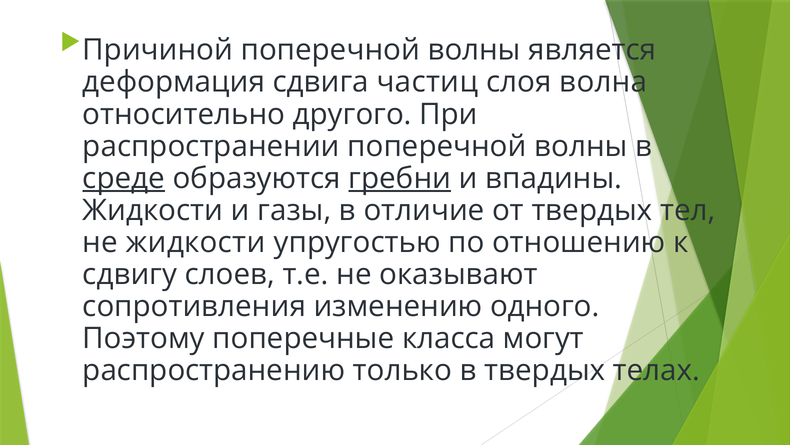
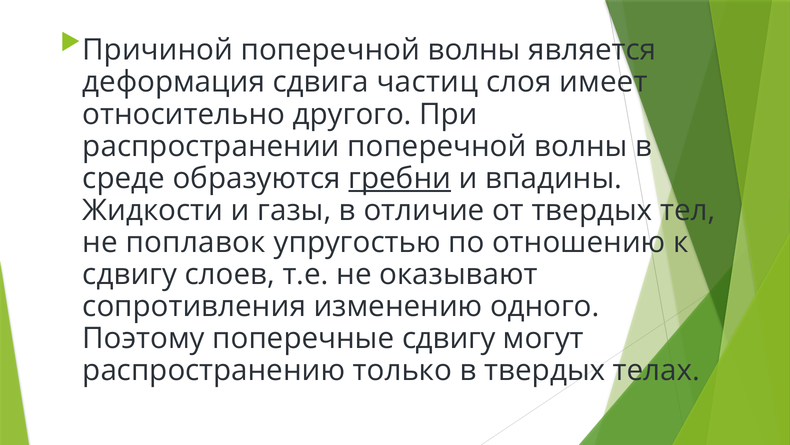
волна: волна -> имеет
среде underline: present -> none
не жидкости: жидкости -> поплавок
поперечные класса: класса -> сдвигу
